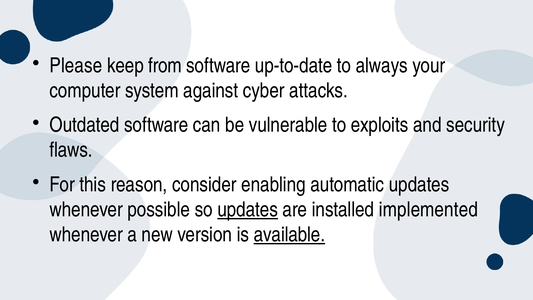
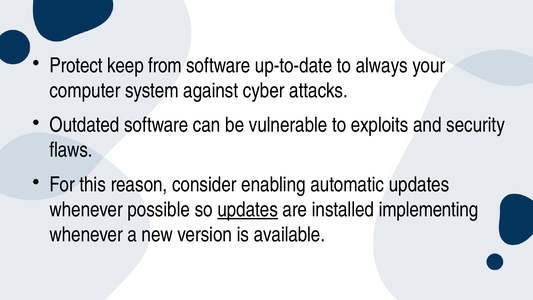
Please: Please -> Protect
implemented: implemented -> implementing
available underline: present -> none
